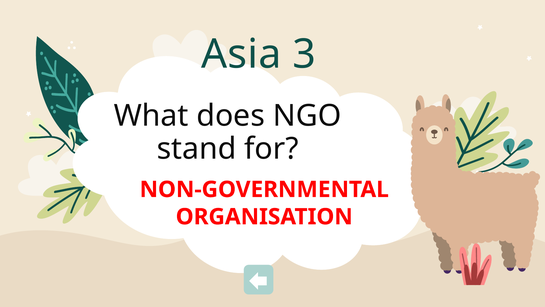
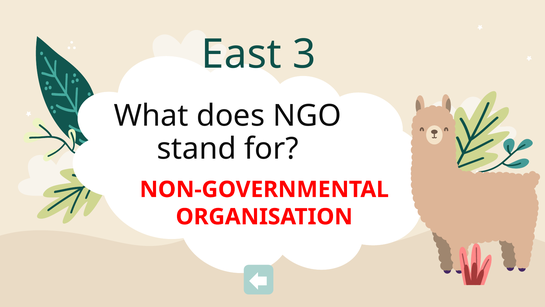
Asia: Asia -> East
